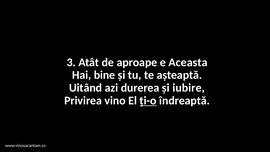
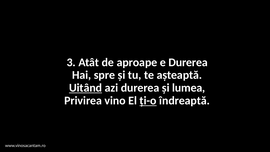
e Aceasta: Aceasta -> Durerea
bine: bine -> spre
Uitând underline: none -> present
iubire: iubire -> lumea
